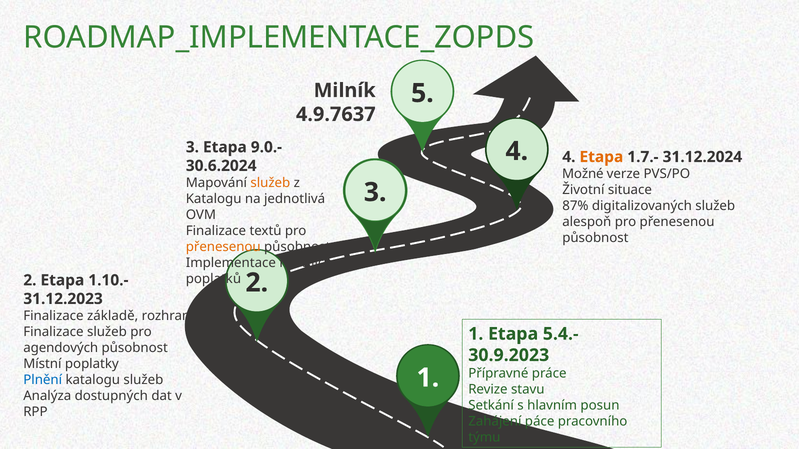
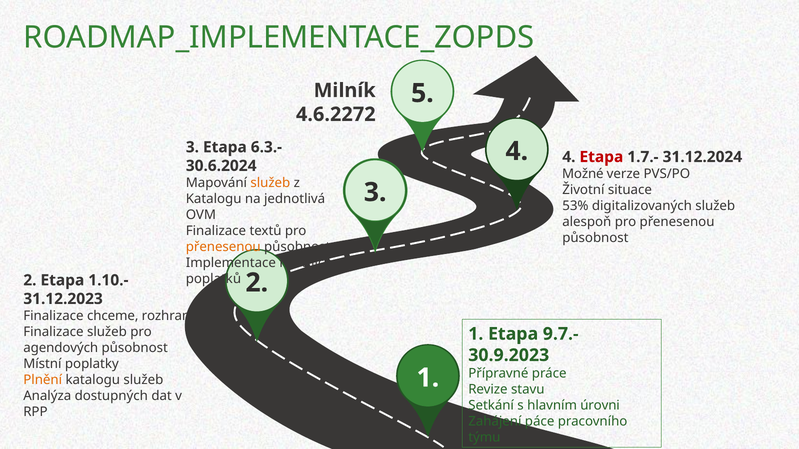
4.9.7637: 4.9.7637 -> 4.6.2272
9.0.-: 9.0.- -> 6.3.-
Etapa at (601, 157) colour: orange -> red
87%: 87% -> 53%
základě: základě -> chceme
5.4.-: 5.4.- -> 9.7.-
Plnění colour: blue -> orange
posun: posun -> úrovni
